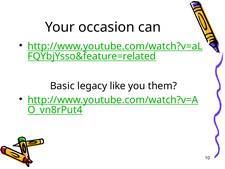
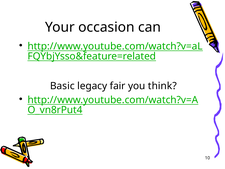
like: like -> fair
them: them -> think
